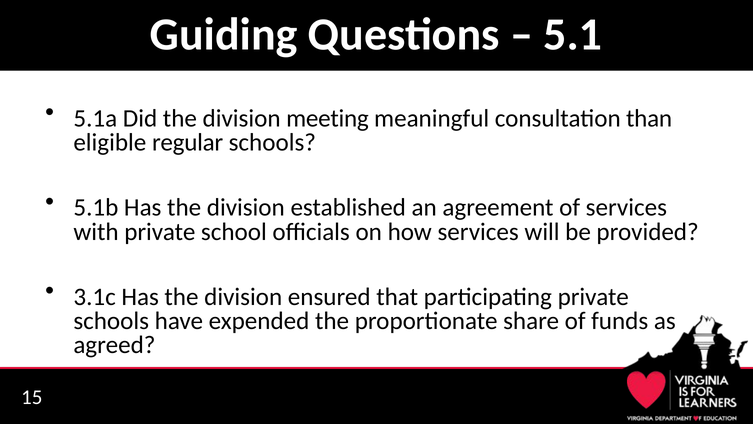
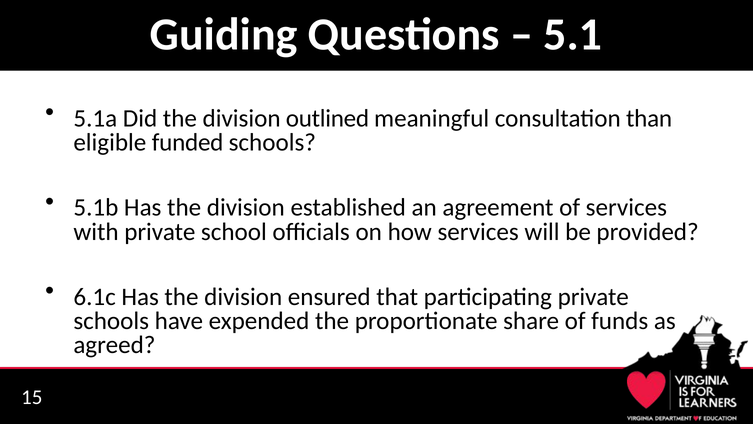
meeting: meeting -> outlined
regular: regular -> funded
3.1c: 3.1c -> 6.1c
